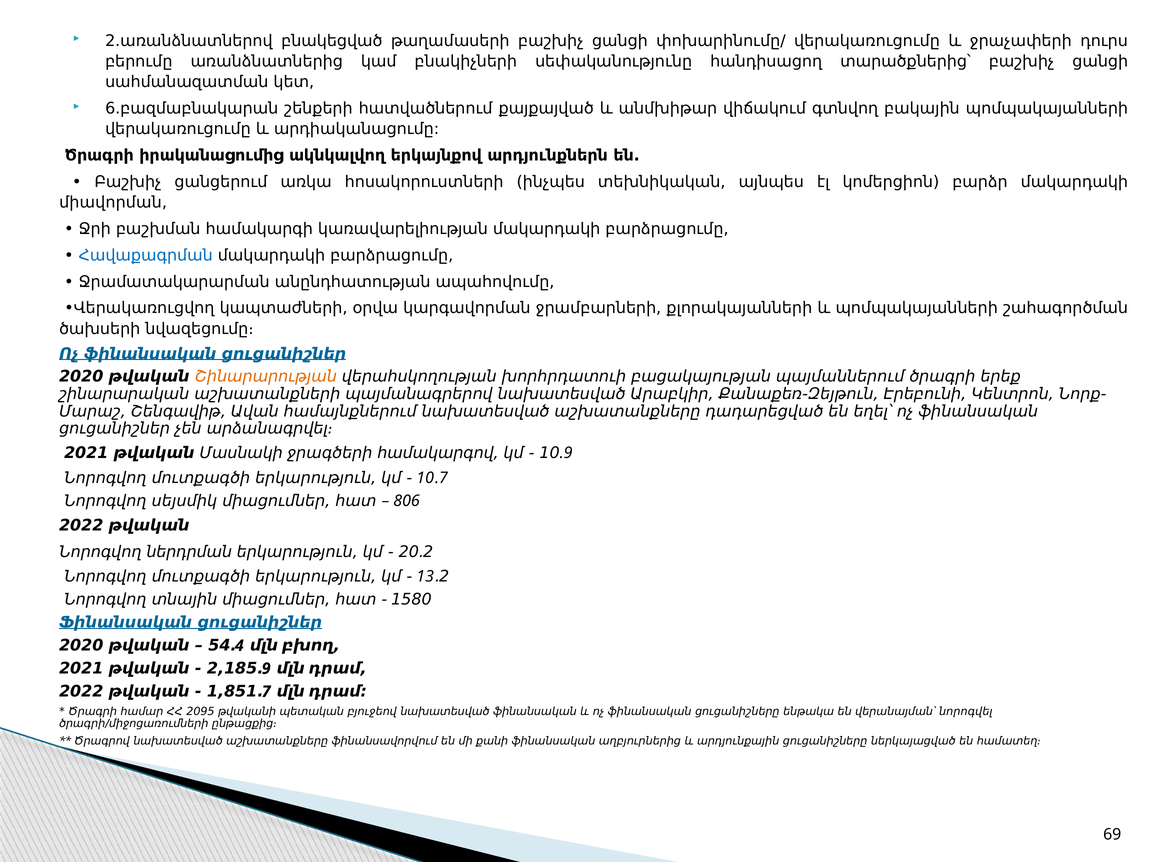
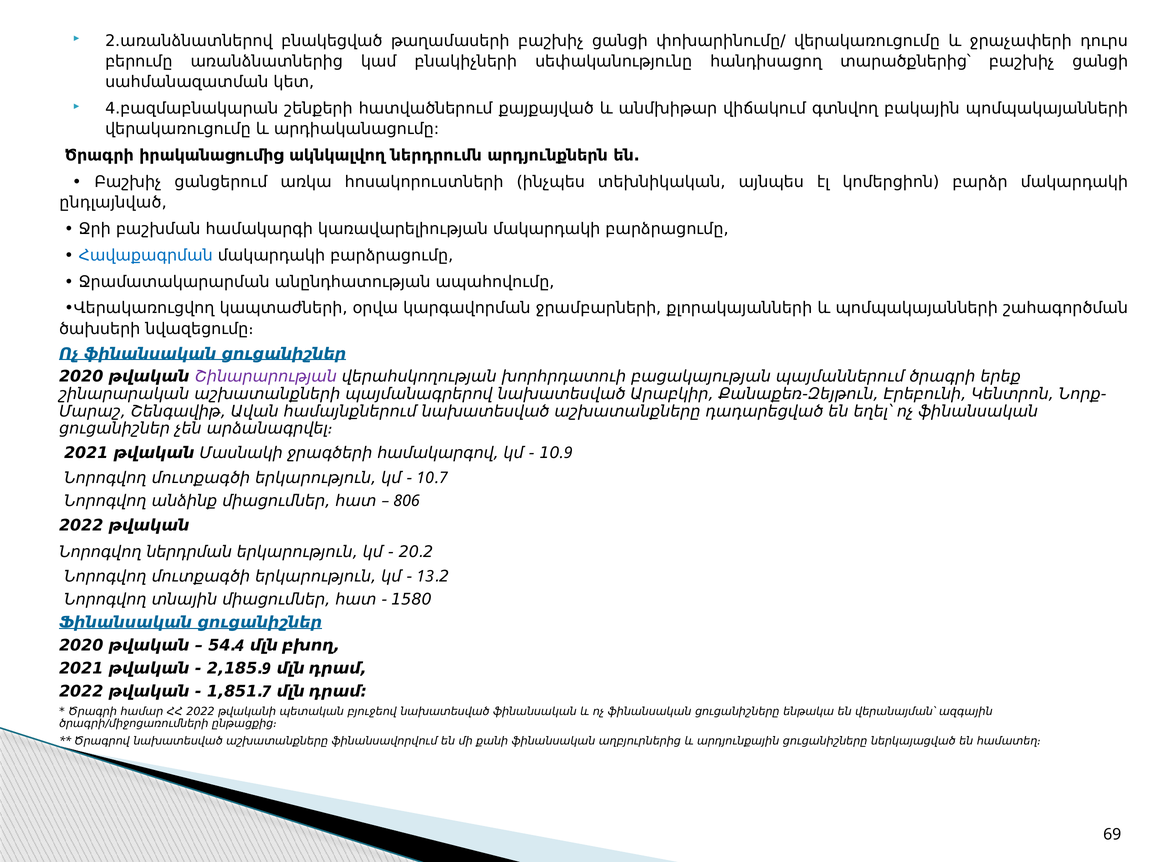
6.բազմաբնակարան: 6.բազմաբնակարան -> 4.բազմաբնակարան
երկայնքով: երկայնքով -> ներդրումն
միավորման: միավորման -> ընդլայնված
Շինարարության colour: orange -> purple
սեյսմիկ: սեյսմիկ -> անձինք
ՀՀ 2095: 2095 -> 2022
նորոգվել: նորոգվել -> ազգային
